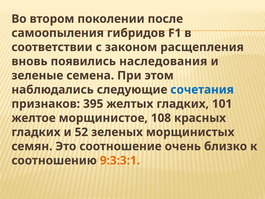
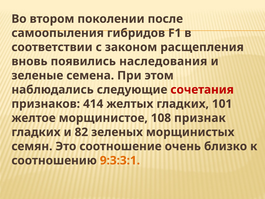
сочетания colour: blue -> red
395: 395 -> 414
красных: красных -> признак
52: 52 -> 82
